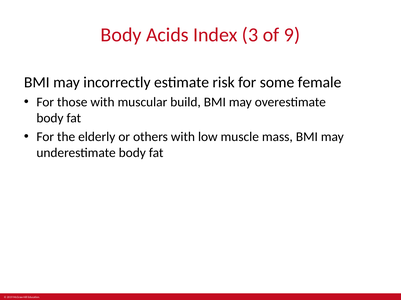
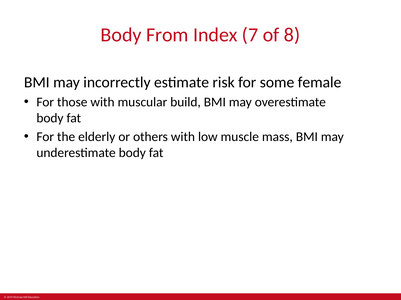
Acids: Acids -> From
3: 3 -> 7
9: 9 -> 8
